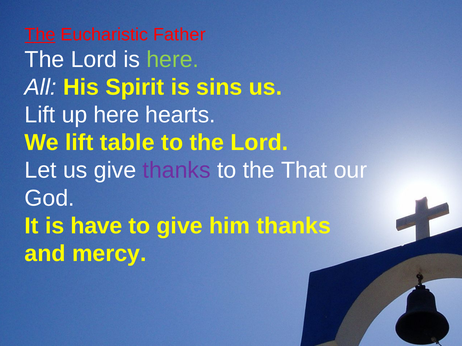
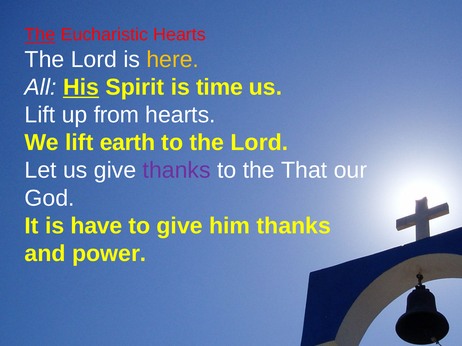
Eucharistic Father: Father -> Hearts
here at (173, 60) colour: light green -> yellow
His underline: none -> present
sins: sins -> time
up here: here -> from
table: table -> earth
mercy: mercy -> power
